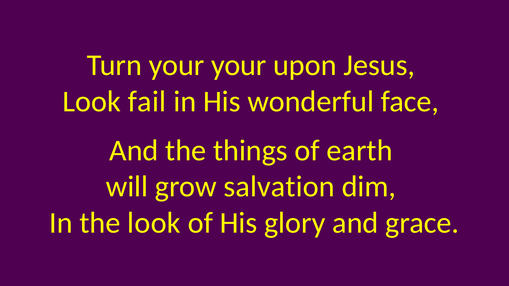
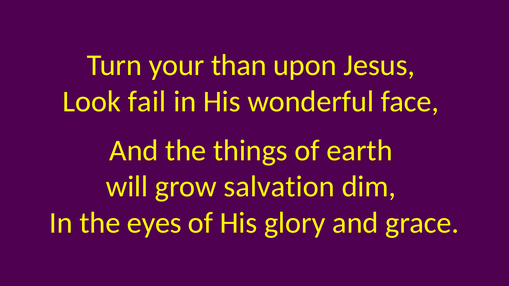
your your: your -> than
the look: look -> eyes
